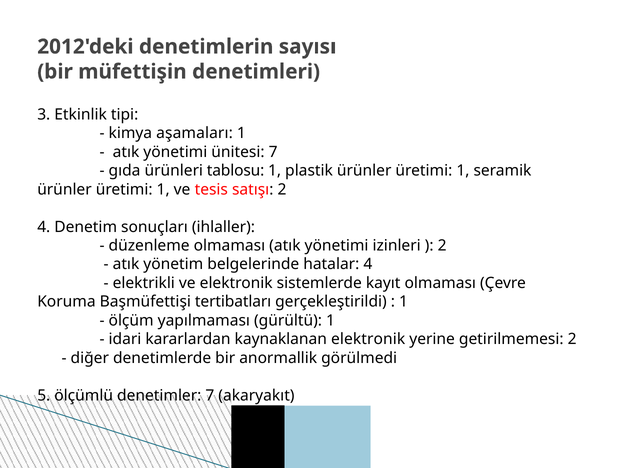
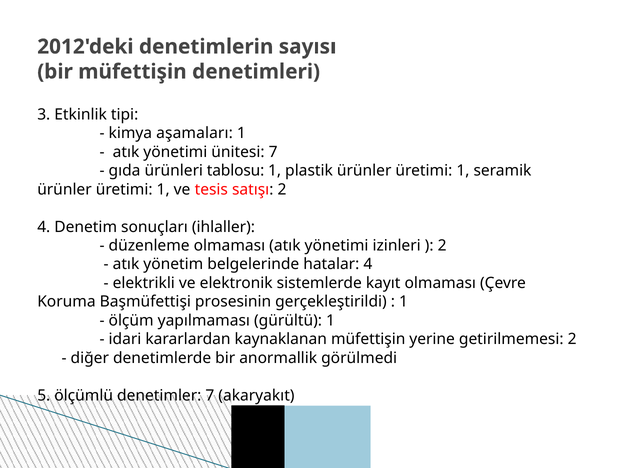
tertibatları: tertibatları -> prosesinin
kaynaklanan elektronik: elektronik -> müfettişin
